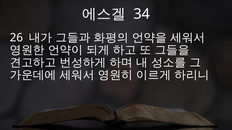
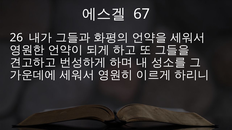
34: 34 -> 67
